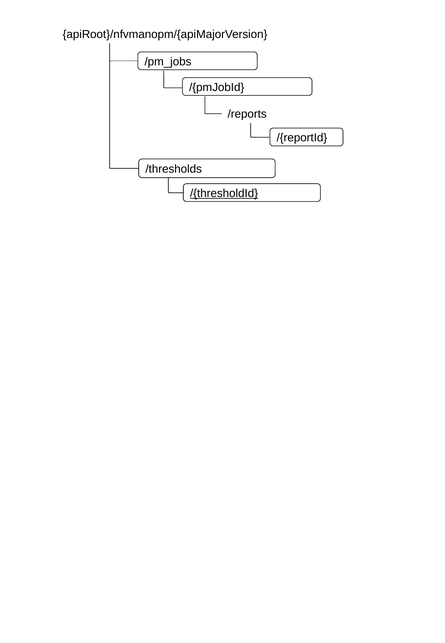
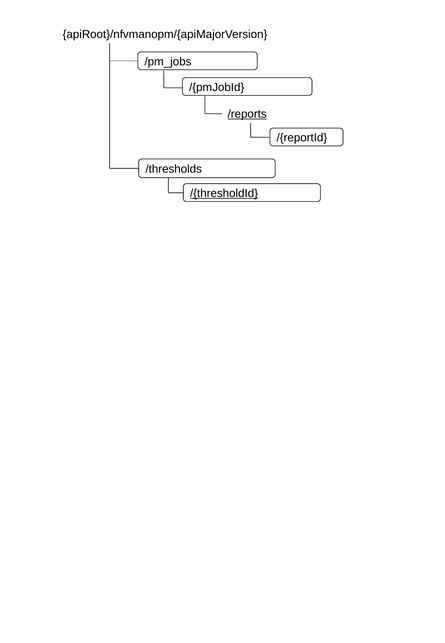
/reports underline: none -> present
